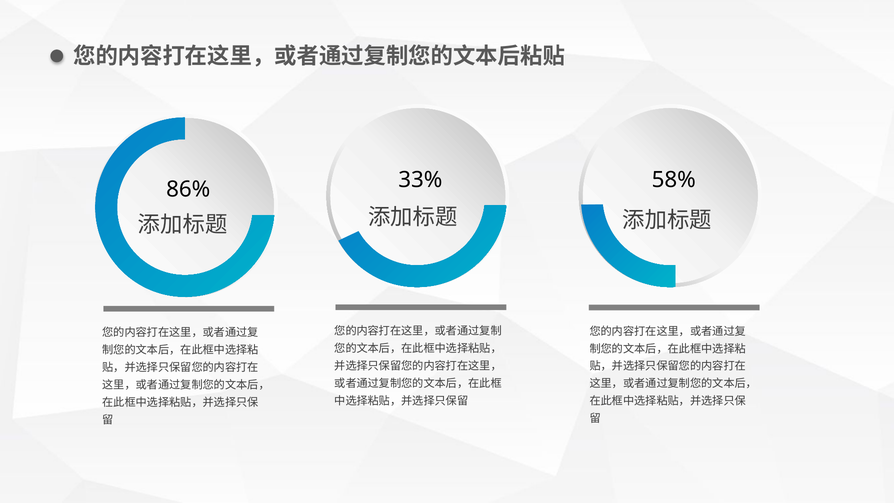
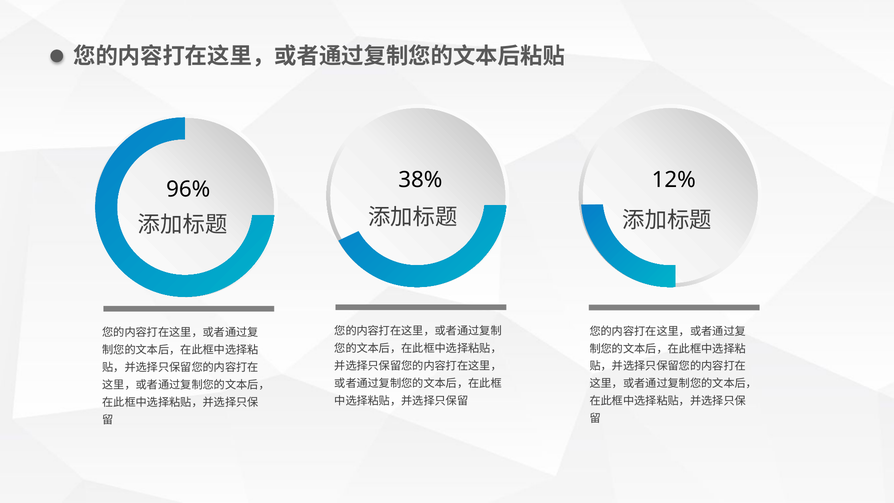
33%: 33% -> 38%
58%: 58% -> 12%
86%: 86% -> 96%
